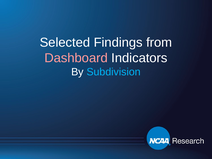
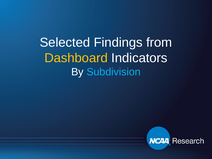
Dashboard colour: pink -> yellow
